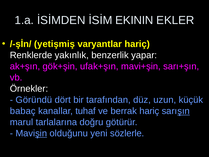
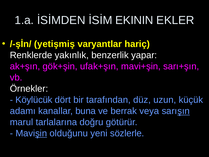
Göründü: Göründü -> Köylücük
babaç: babaç -> adamı
tuhaf: tuhaf -> buna
berrak hariç: hariç -> veya
